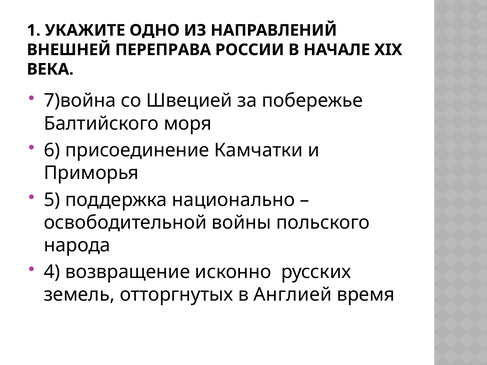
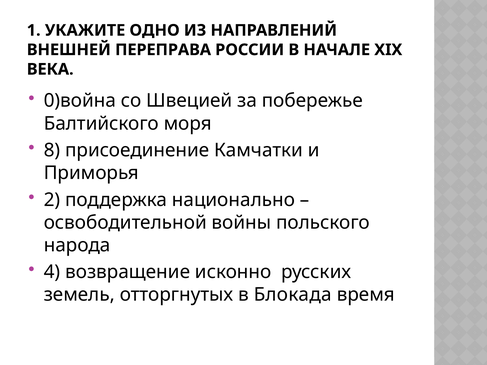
7)война: 7)война -> 0)война
6: 6 -> 8
5: 5 -> 2
Англией: Англией -> Блокада
